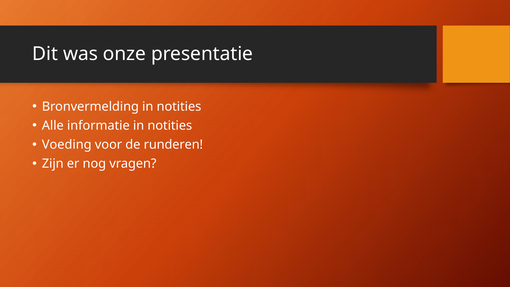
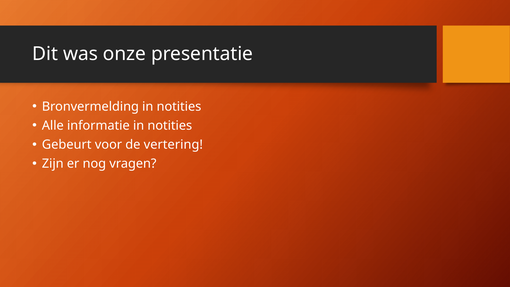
Voeding: Voeding -> Gebeurt
runderen: runderen -> vertering
